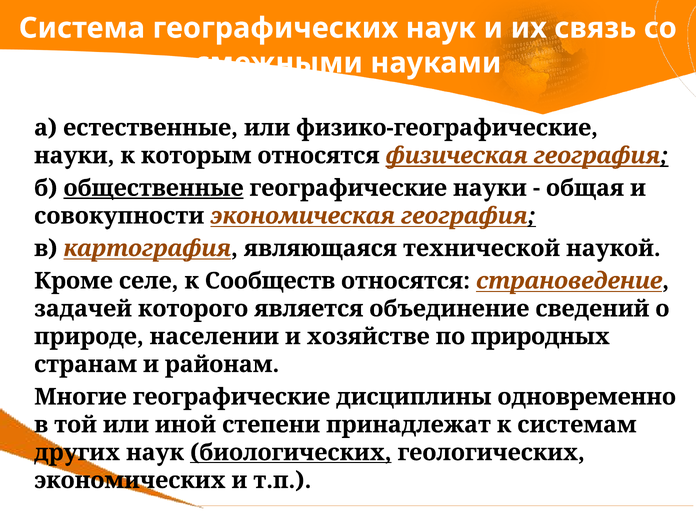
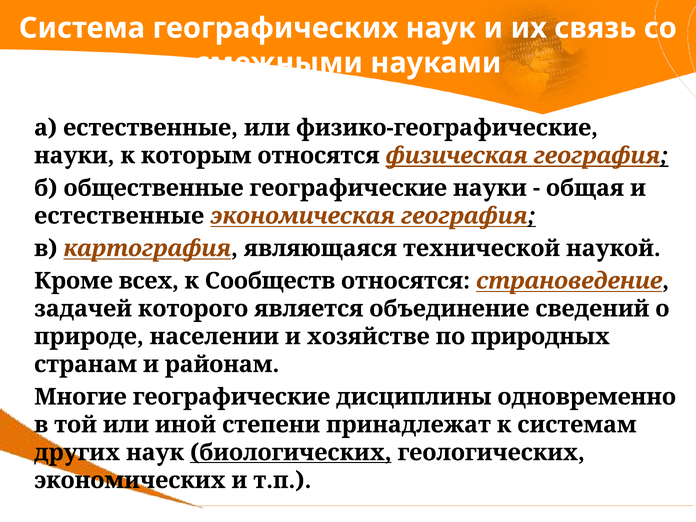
общественные underline: present -> none
совокупности at (119, 216): совокупности -> естественные
селе: селе -> всех
